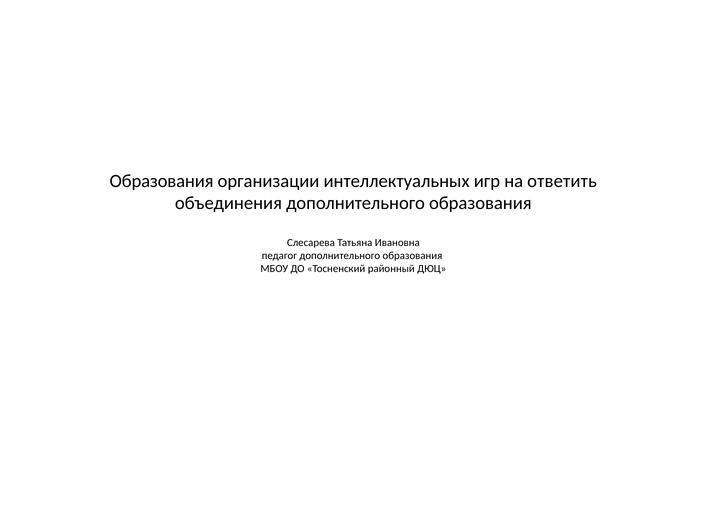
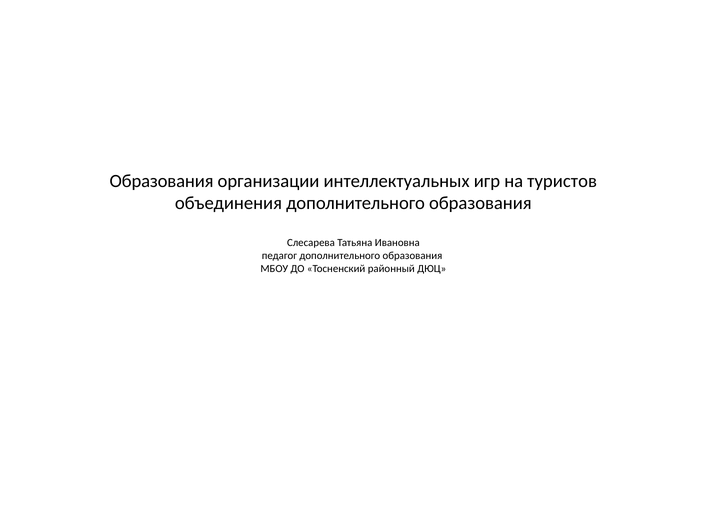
ответить: ответить -> туристов
